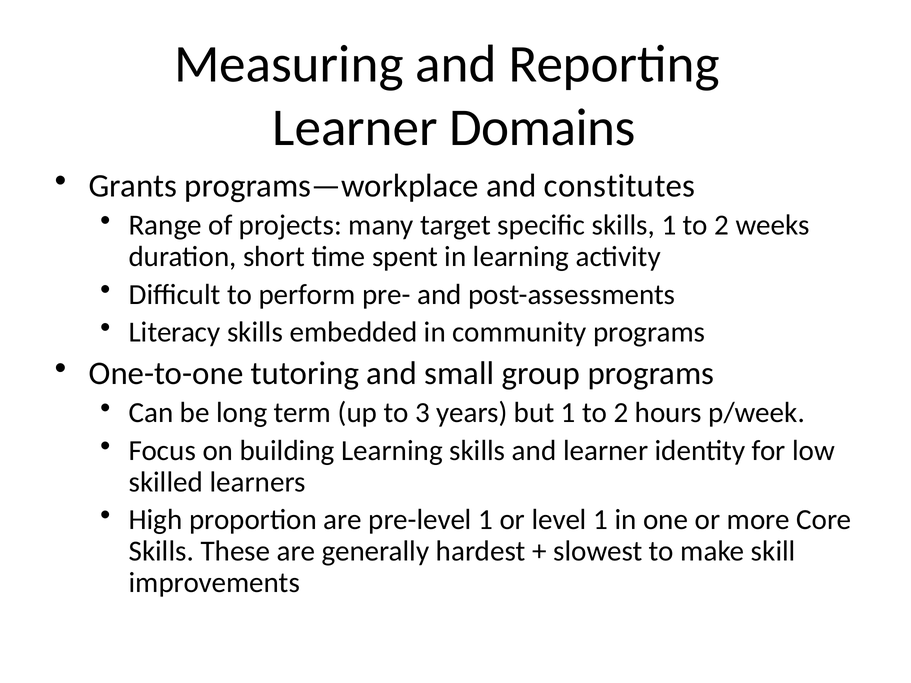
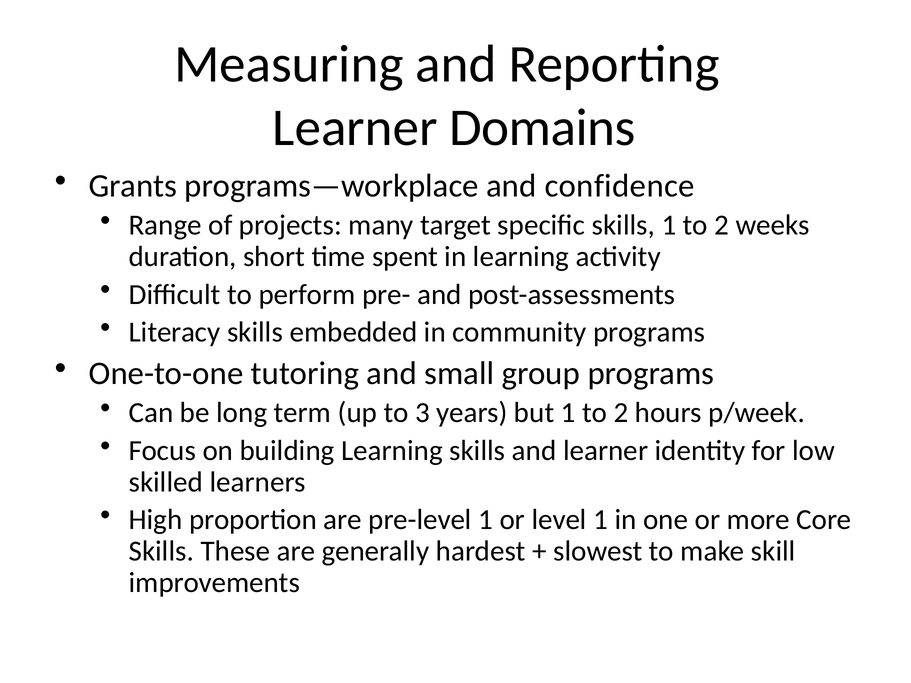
constitutes: constitutes -> confidence
